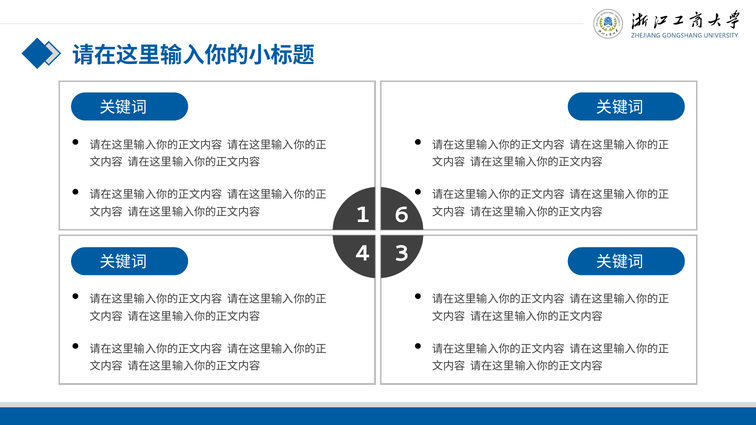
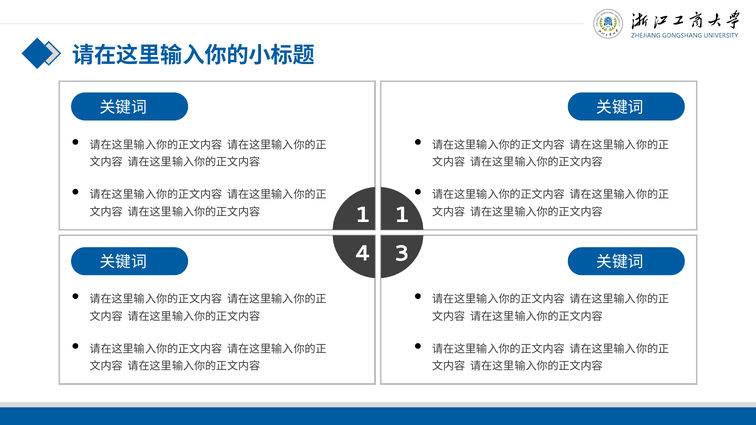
1 6: 6 -> 1
